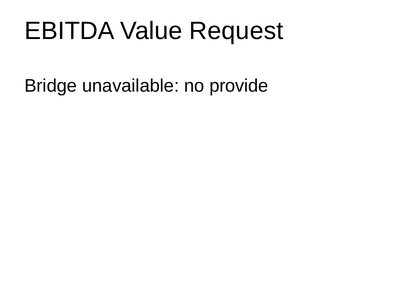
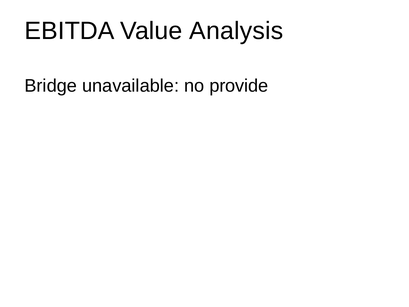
Request: Request -> Analysis
